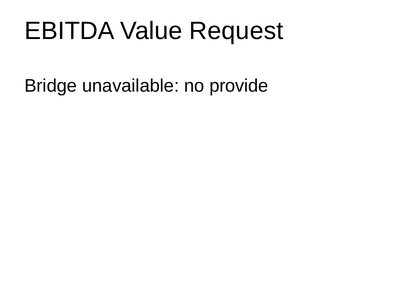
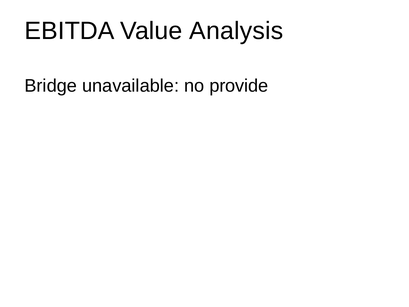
Request: Request -> Analysis
